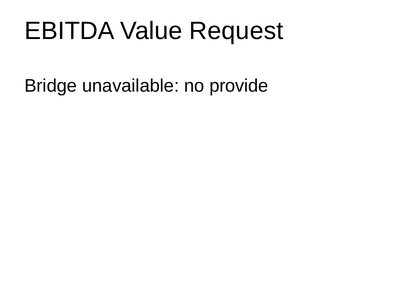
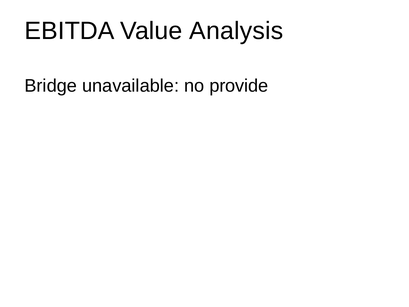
Request: Request -> Analysis
